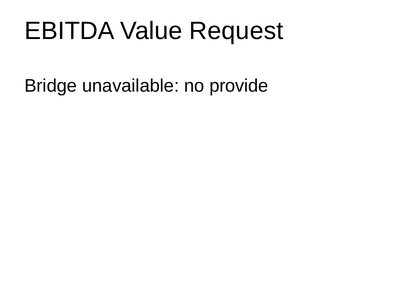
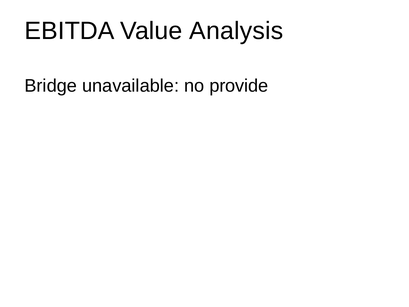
Request: Request -> Analysis
